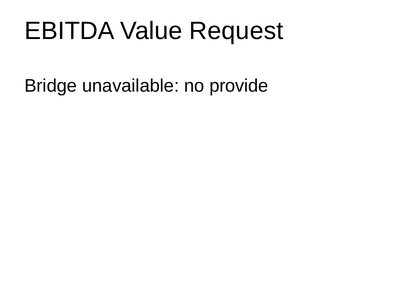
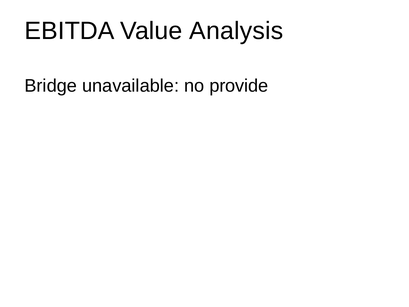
Request: Request -> Analysis
